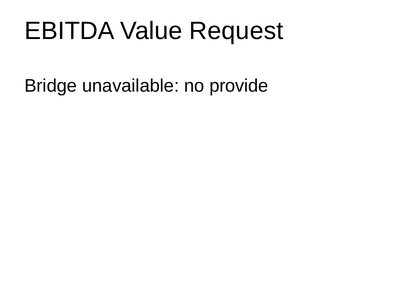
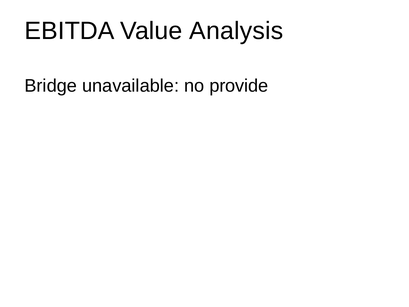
Request: Request -> Analysis
